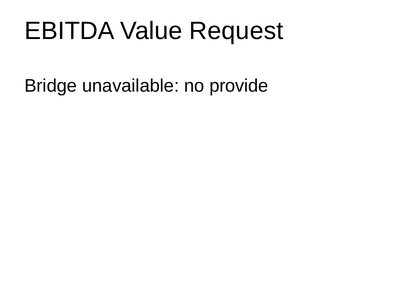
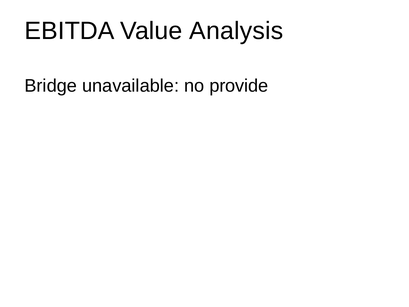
Request: Request -> Analysis
